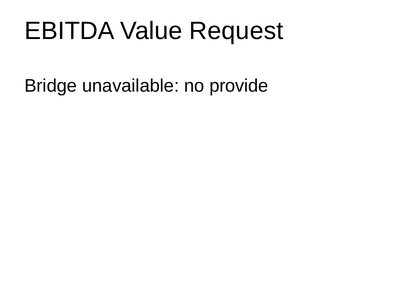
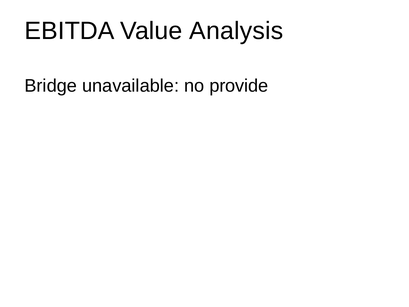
Request: Request -> Analysis
